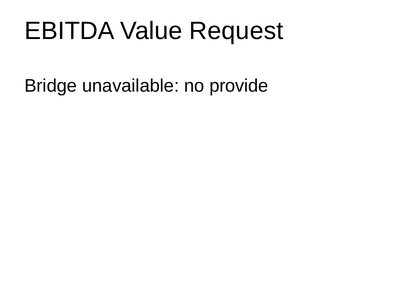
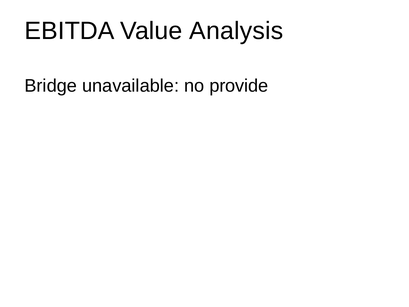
Request: Request -> Analysis
